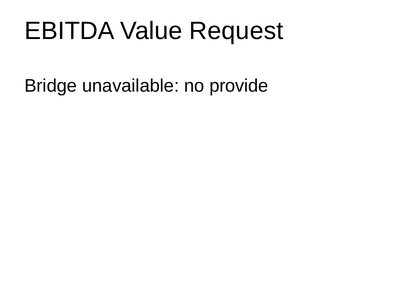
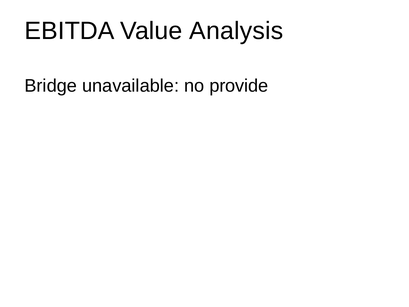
Request: Request -> Analysis
